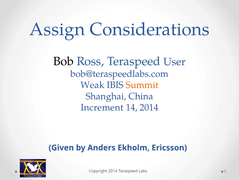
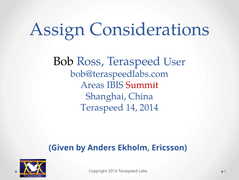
Weak: Weak -> Areas
Summit colour: orange -> red
Increment at (102, 107): Increment -> Teraspeed
